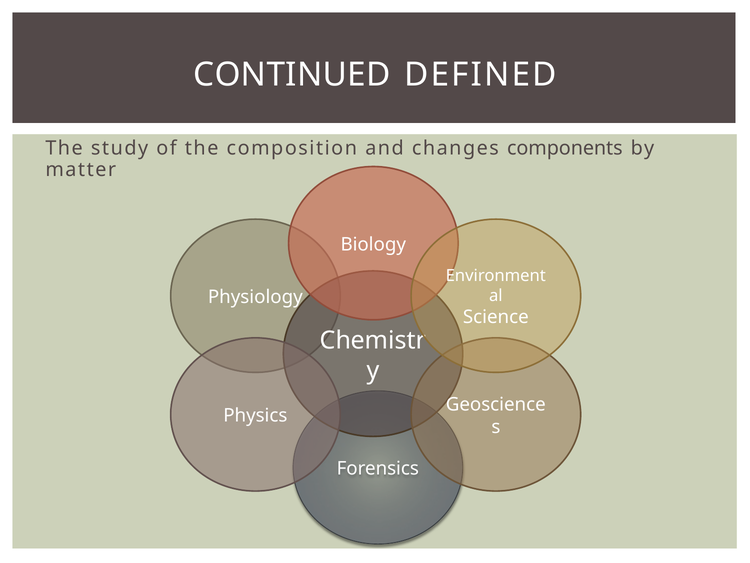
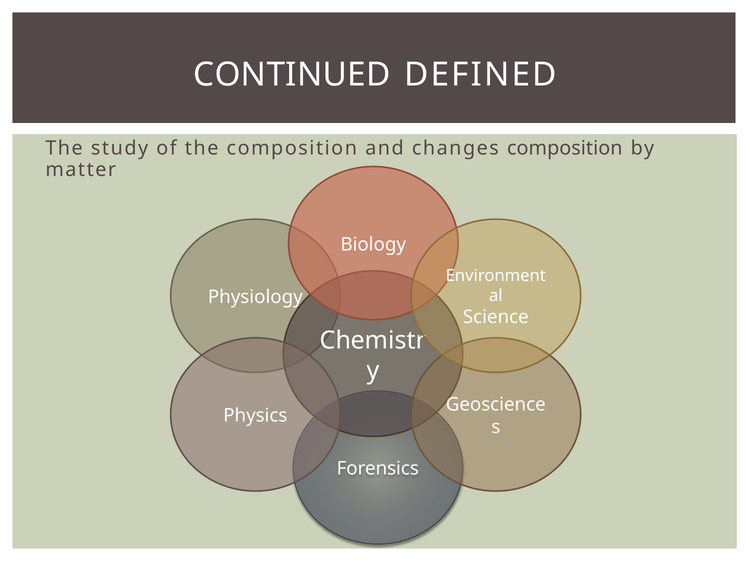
changes components: components -> composition
